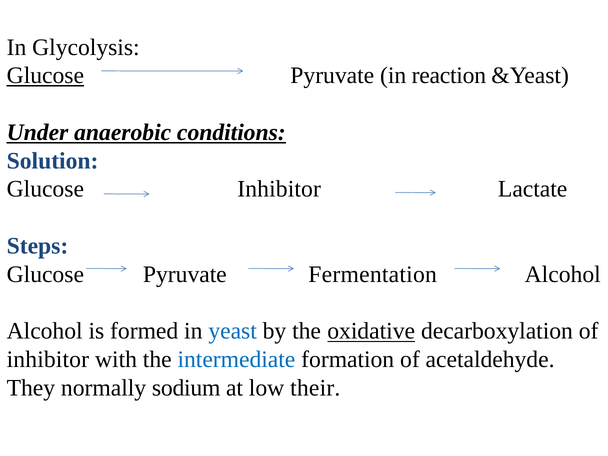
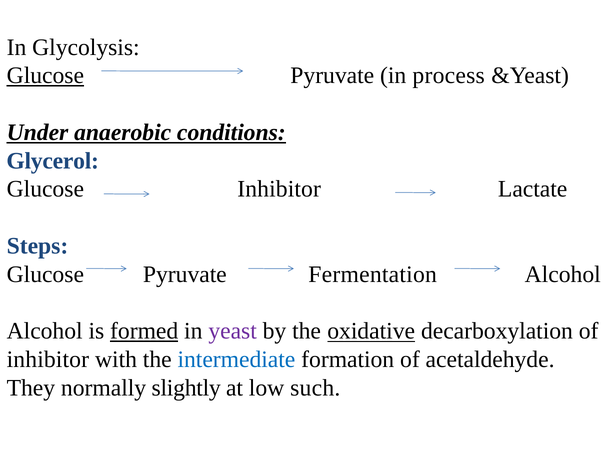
reaction: reaction -> process
Solution: Solution -> Glycerol
formed underline: none -> present
yeast colour: blue -> purple
sodium: sodium -> slightly
their: their -> such
